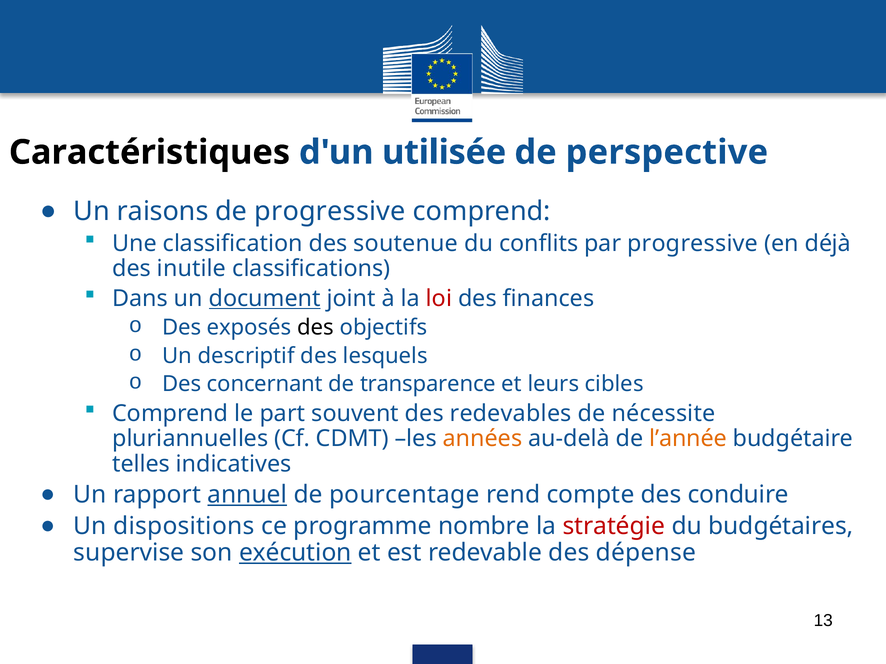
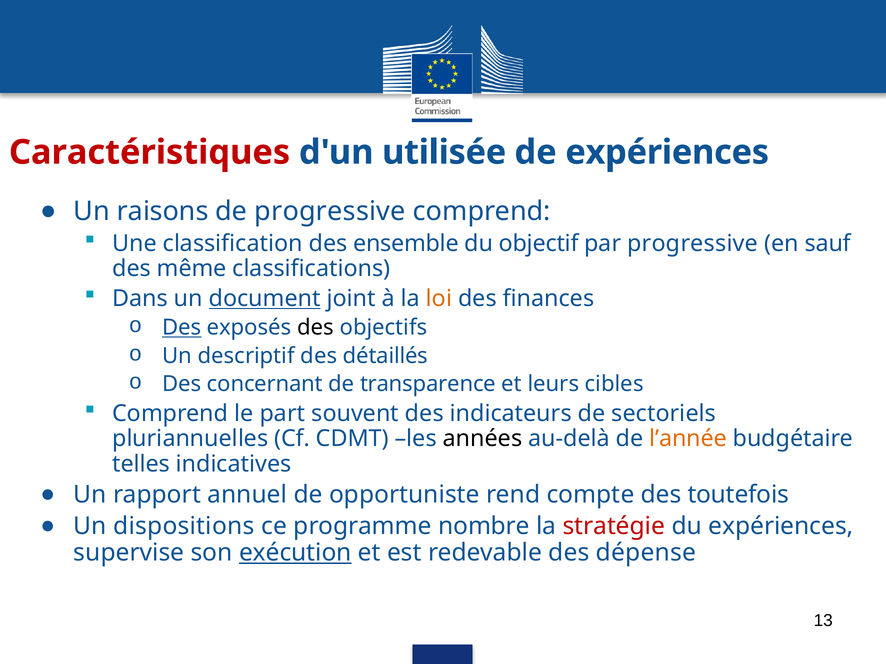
Caractéristiques colour: black -> red
de perspective: perspective -> expériences
soutenue: soutenue -> ensemble
conflits: conflits -> objectif
déjà: déjà -> sauf
inutile: inutile -> même
loi colour: red -> orange
Des at (182, 328) underline: none -> present
lesquels: lesquels -> détaillés
redevables: redevables -> indicateurs
nécessite: nécessite -> sectoriels
années colour: orange -> black
annuel underline: present -> none
pourcentage: pourcentage -> opportuniste
conduire: conduire -> toutefois
du budgétaires: budgétaires -> expériences
